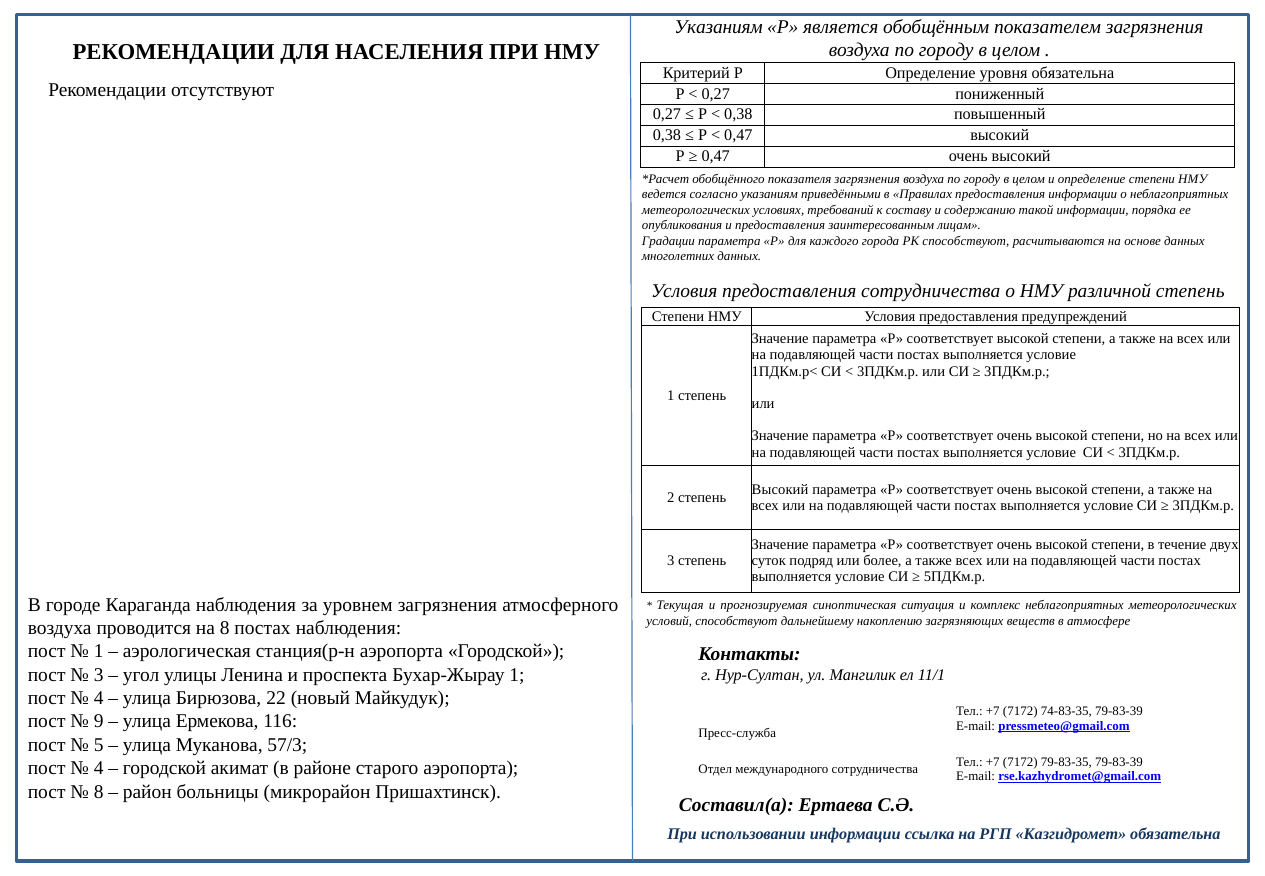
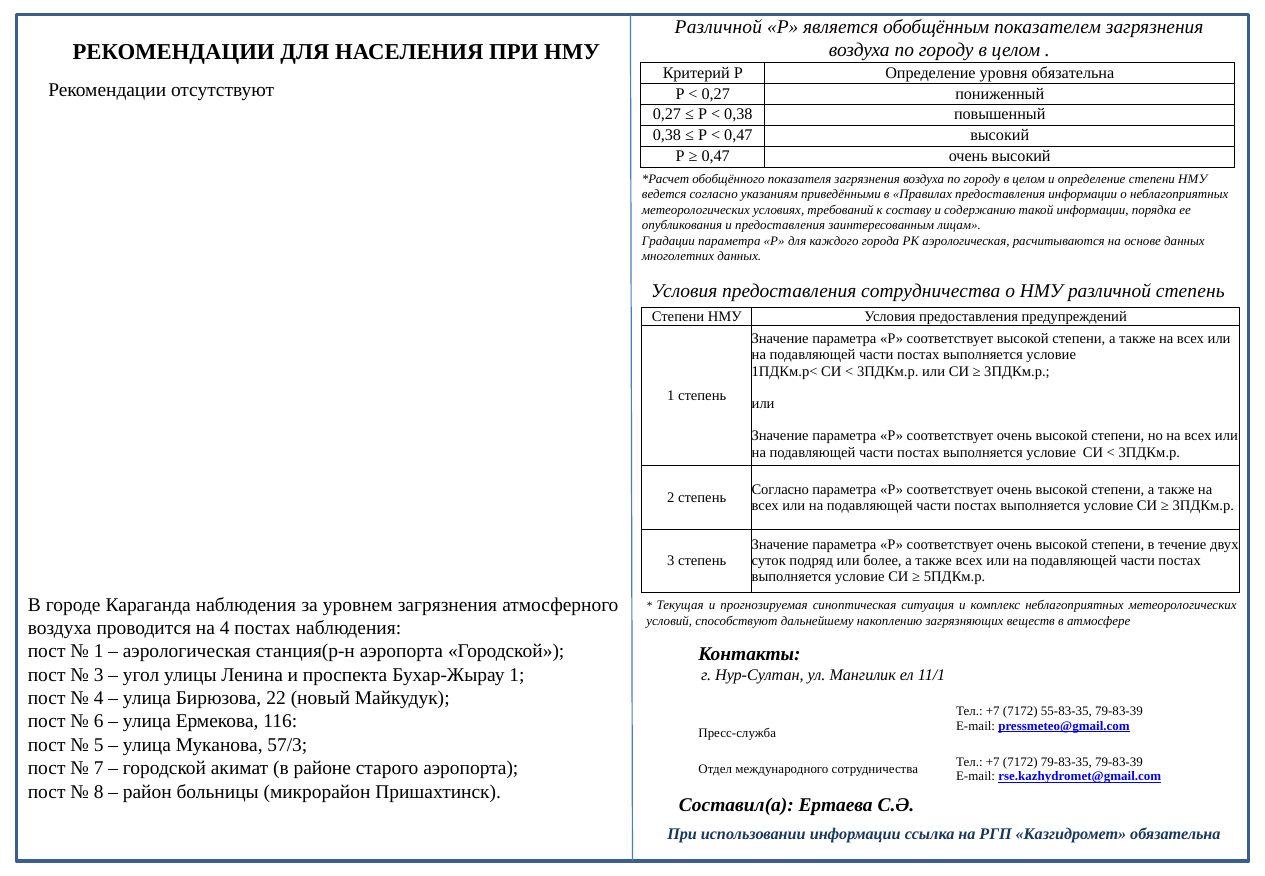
Указаниям at (719, 27): Указаниям -> Различной
РК способствуют: способствуют -> аэрологическая
Высокий at (780, 489): Высокий -> Согласно
на 8: 8 -> 4
74-83-35: 74-83-35 -> 55-83-35
9: 9 -> 6
4 at (99, 768): 4 -> 7
